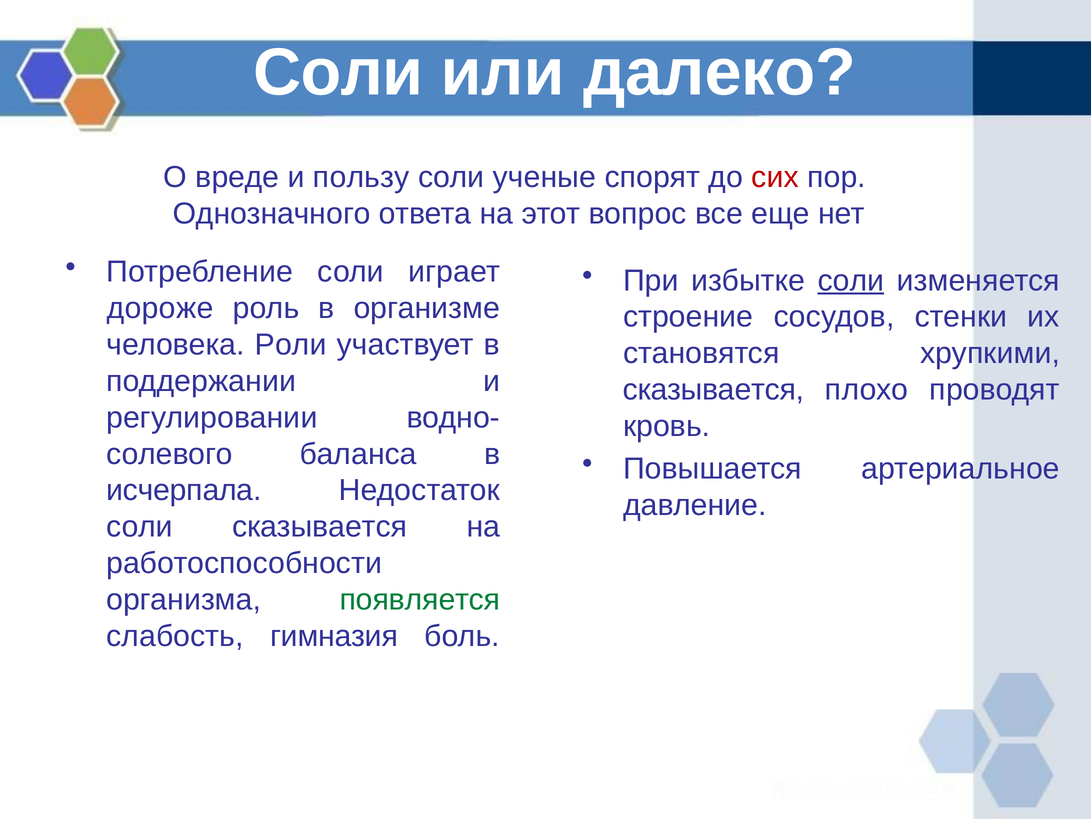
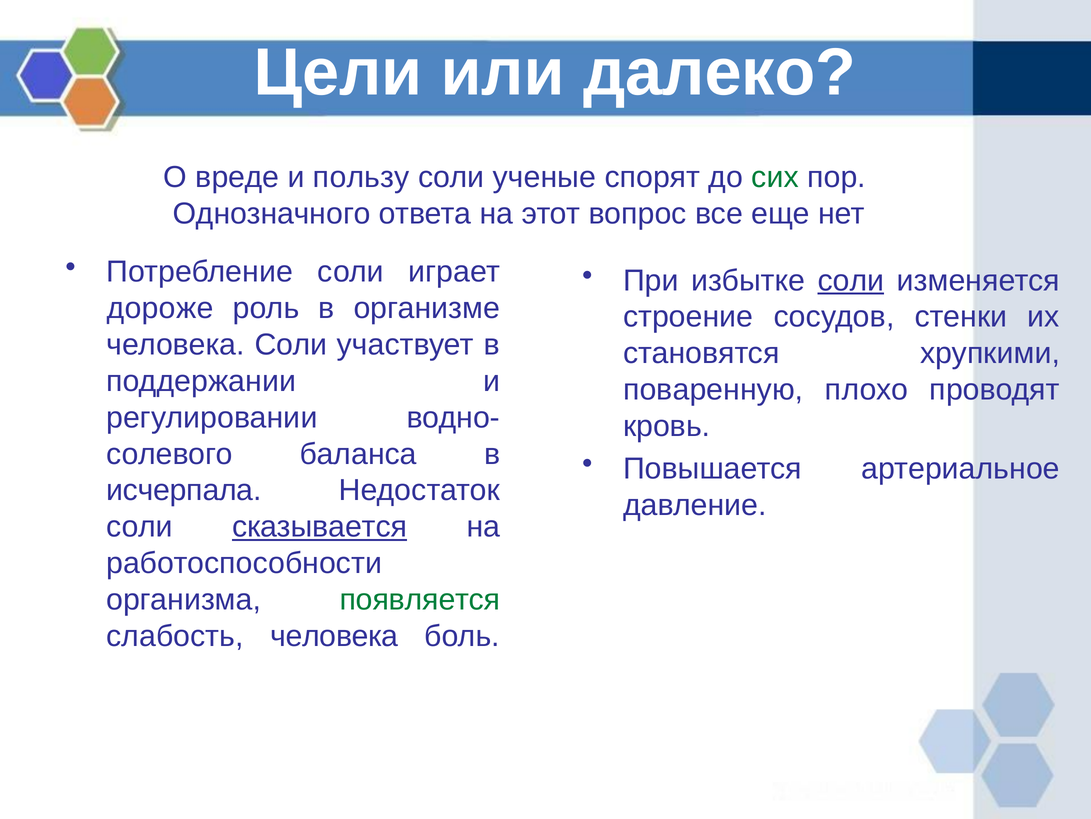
Соли at (338, 73): Соли -> Цели
сих colour: red -> green
человека Роли: Роли -> Соли
сказывается at (713, 389): сказывается -> поваренную
сказывается at (320, 526) underline: none -> present
слабость гимназия: гимназия -> человека
